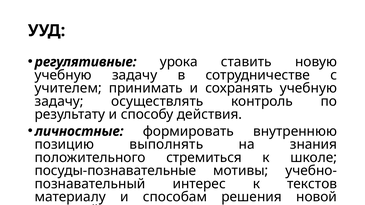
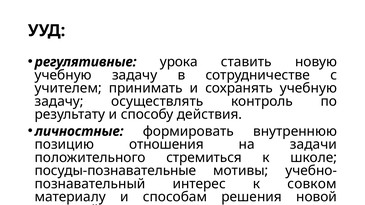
выполнять: выполнять -> отношения
на знания: знания -> задачи
текстов: текстов -> совком
